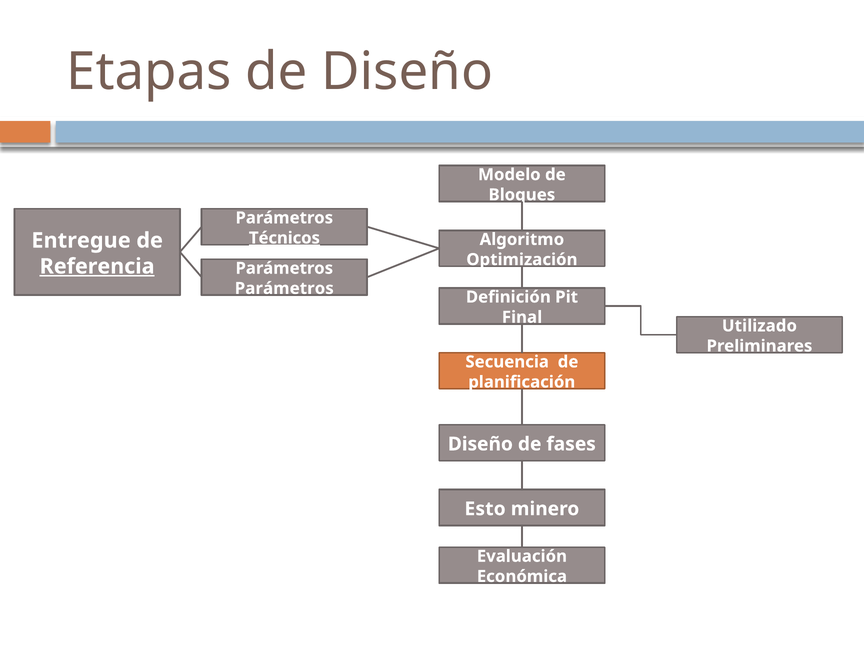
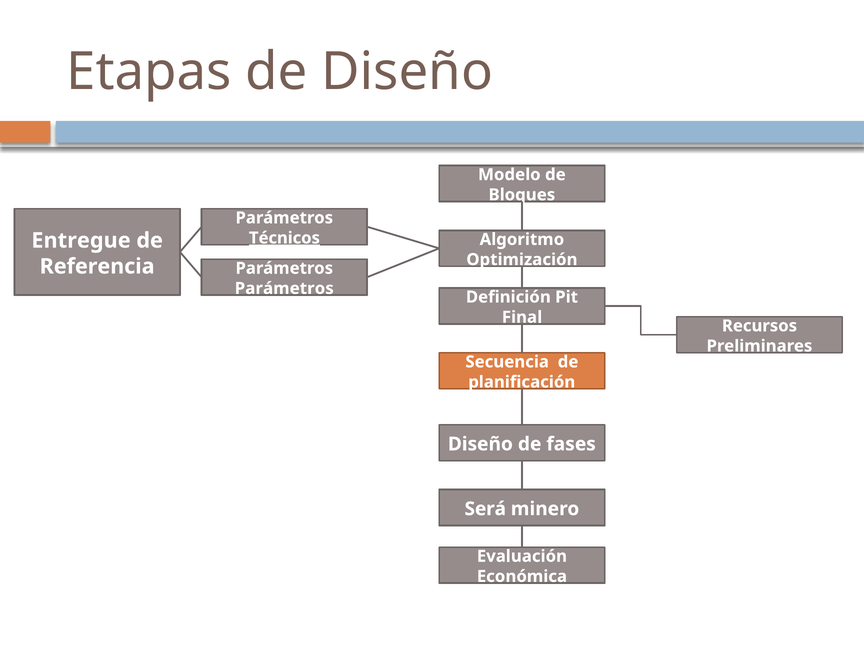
Referencia underline: present -> none
Utilizado: Utilizado -> Recursos
Esto: Esto -> Será
